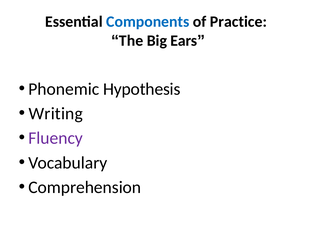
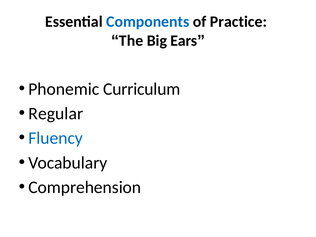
Hypothesis: Hypothesis -> Curriculum
Writing: Writing -> Regular
Fluency colour: purple -> blue
